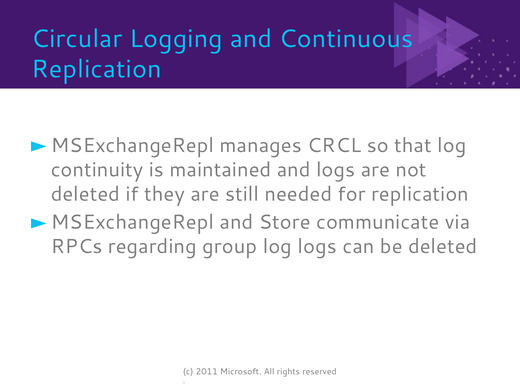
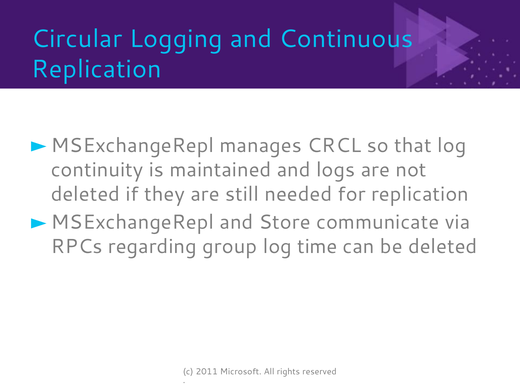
log logs: logs -> time
